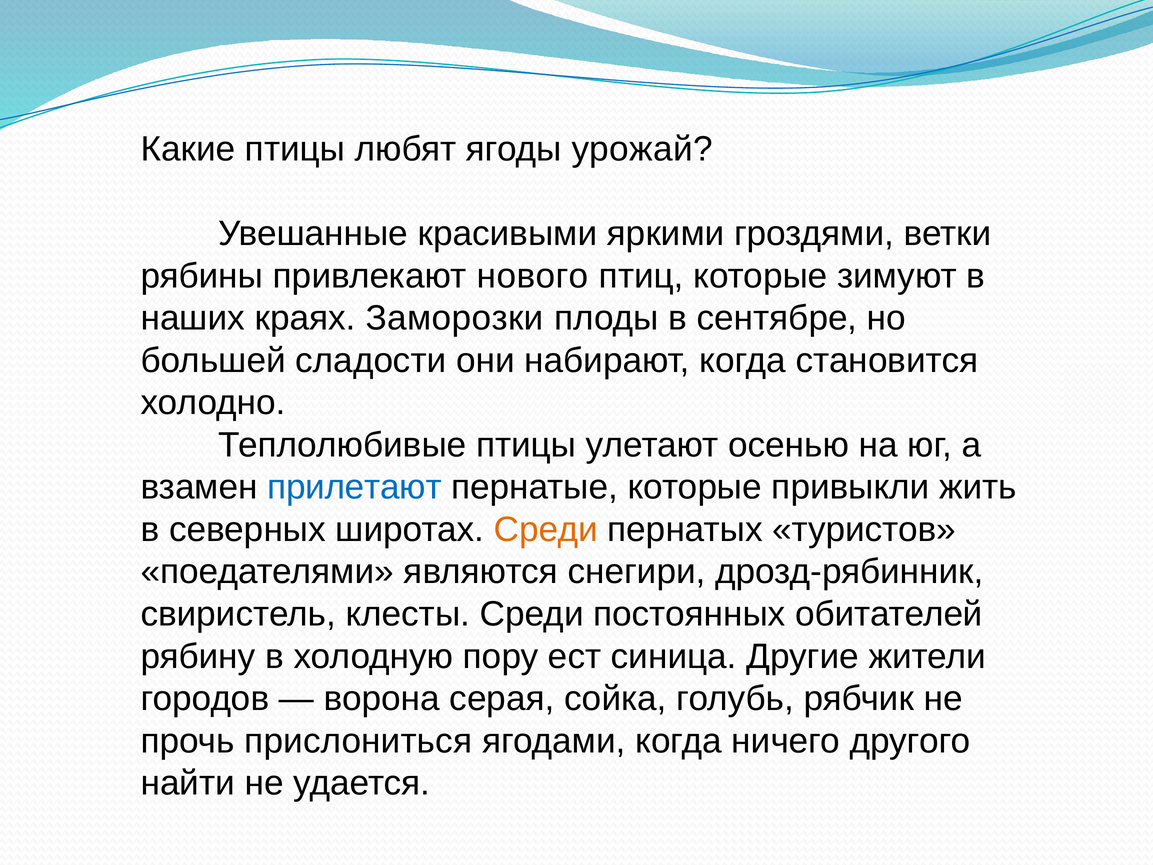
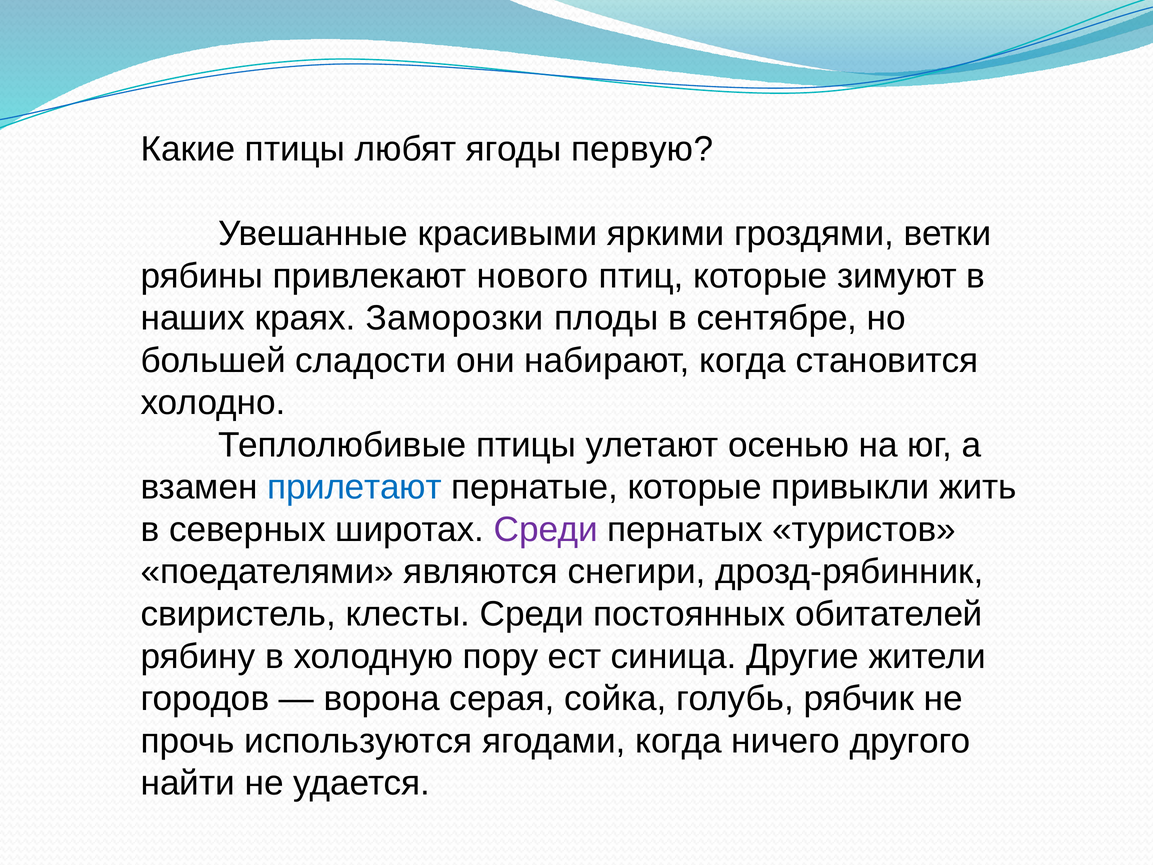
урожай: урожай -> первую
Среди at (546, 529) colour: orange -> purple
прислониться: прислониться -> используются
